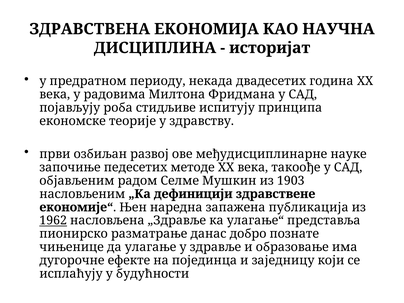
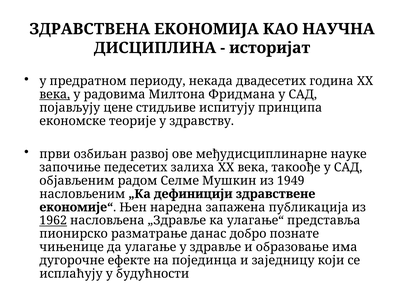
века at (55, 94) underline: none -> present
роба: роба -> цене
методе: методе -> залиха
1903: 1903 -> 1949
